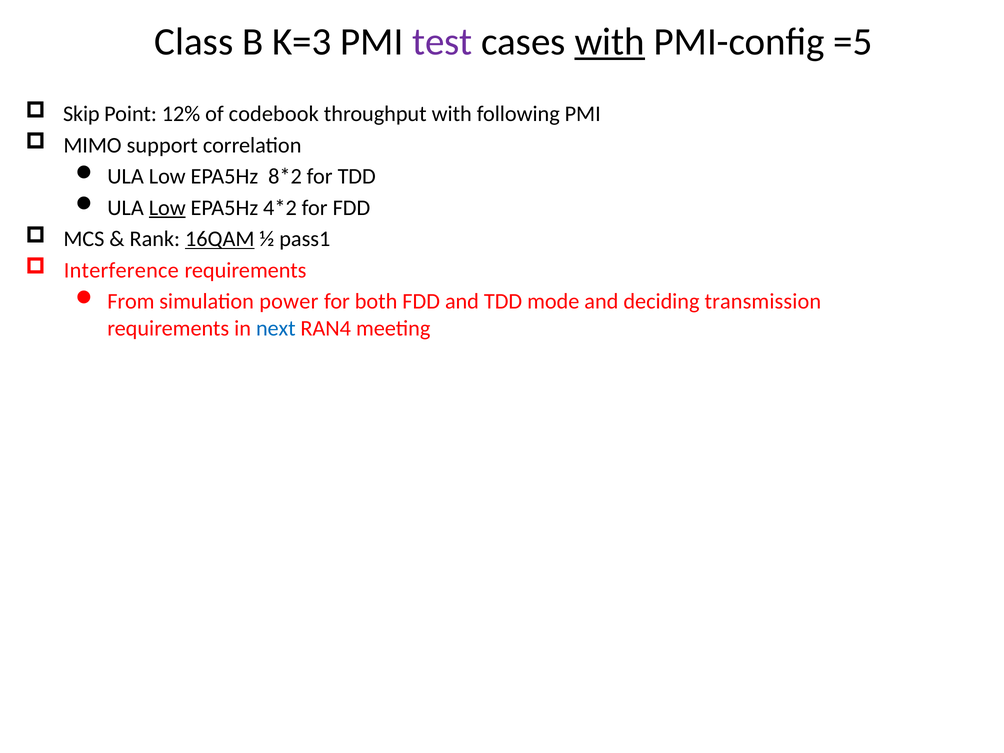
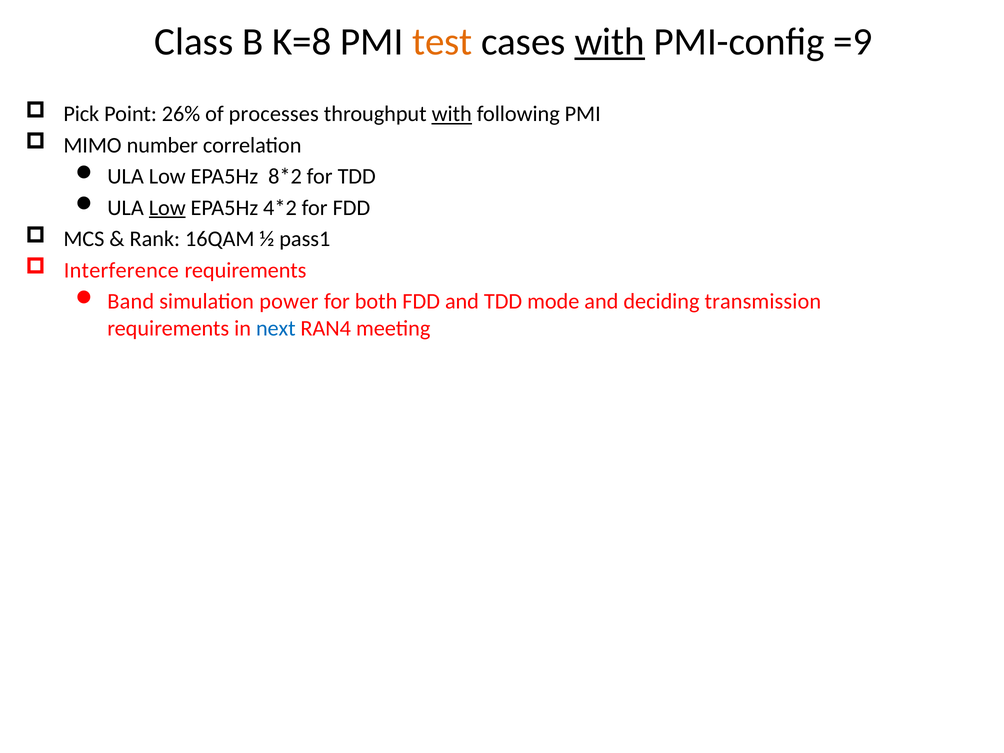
K=3: K=3 -> K=8
test colour: purple -> orange
=5: =5 -> =9
Skip: Skip -> Pick
12%: 12% -> 26%
codebook: codebook -> processes
with at (452, 114) underline: none -> present
support: support -> number
16QAM underline: present -> none
From: From -> Band
